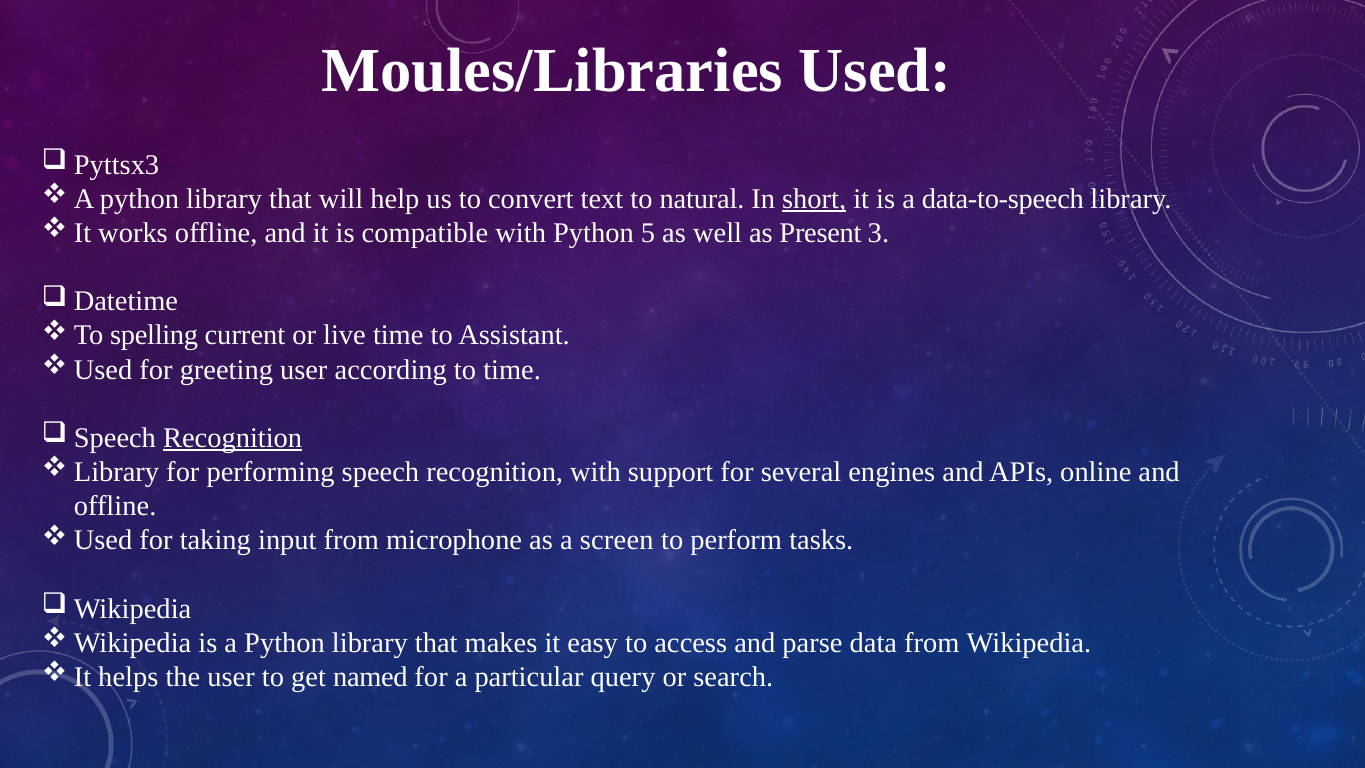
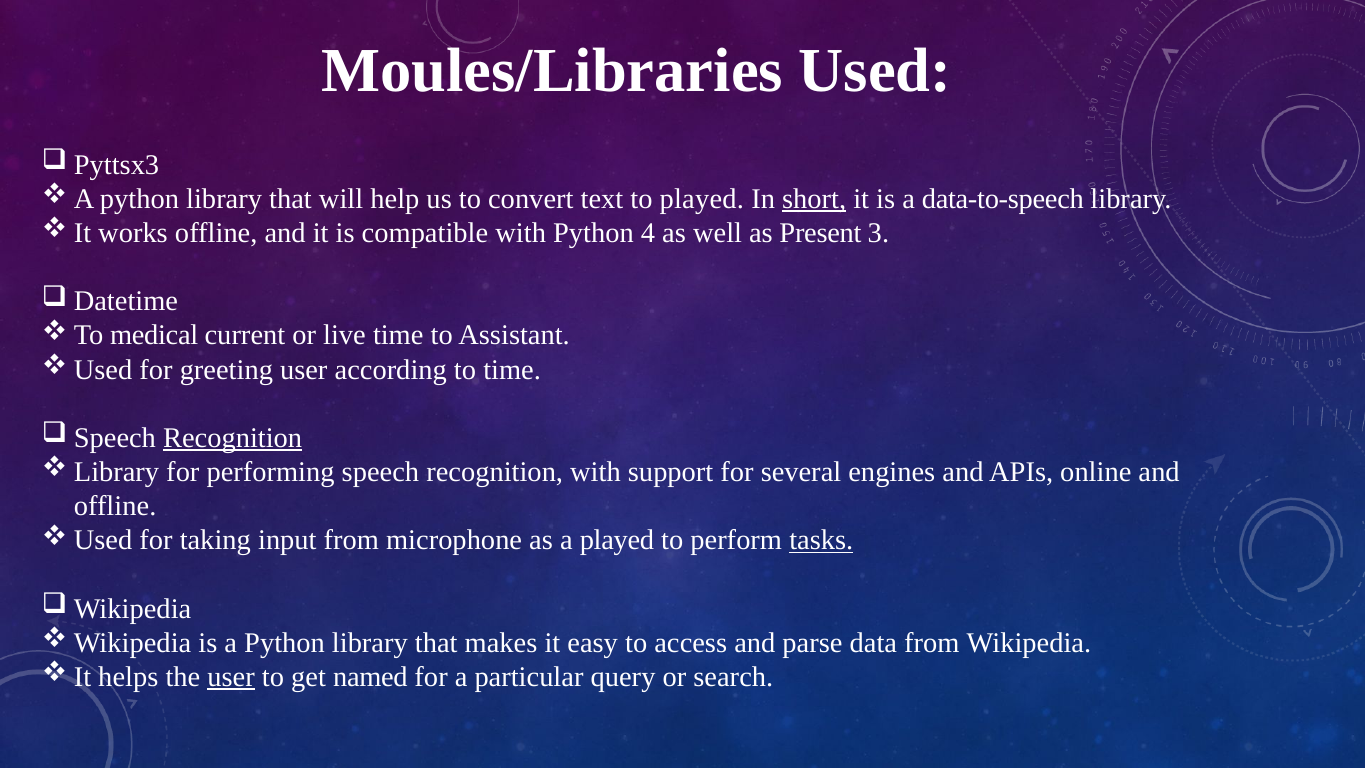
to natural: natural -> played
5: 5 -> 4
spelling: spelling -> medical
a screen: screen -> played
tasks underline: none -> present
user at (231, 677) underline: none -> present
